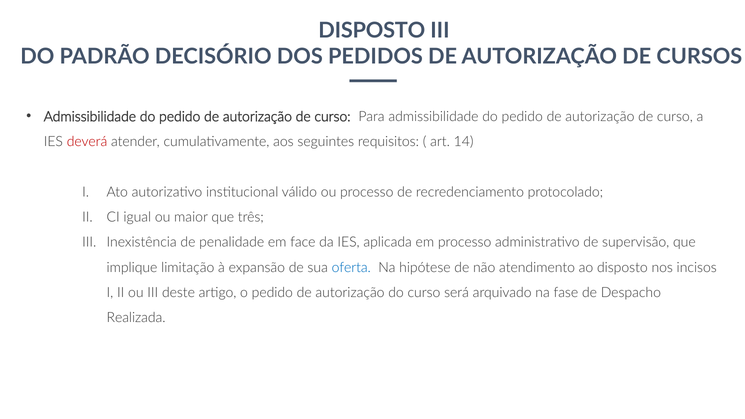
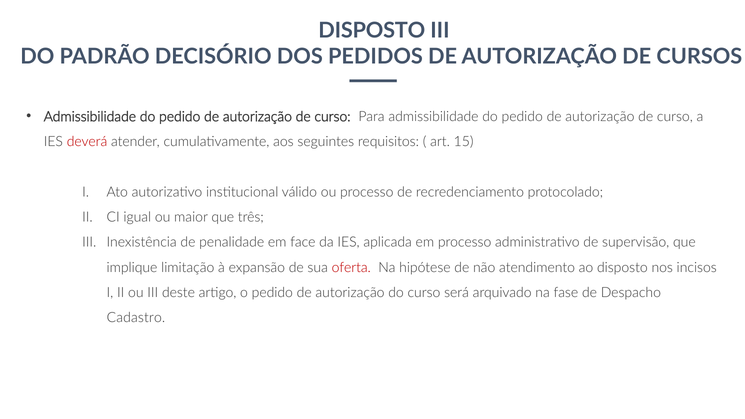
14: 14 -> 15
oferta colour: blue -> red
Realizada: Realizada -> Cadastro
